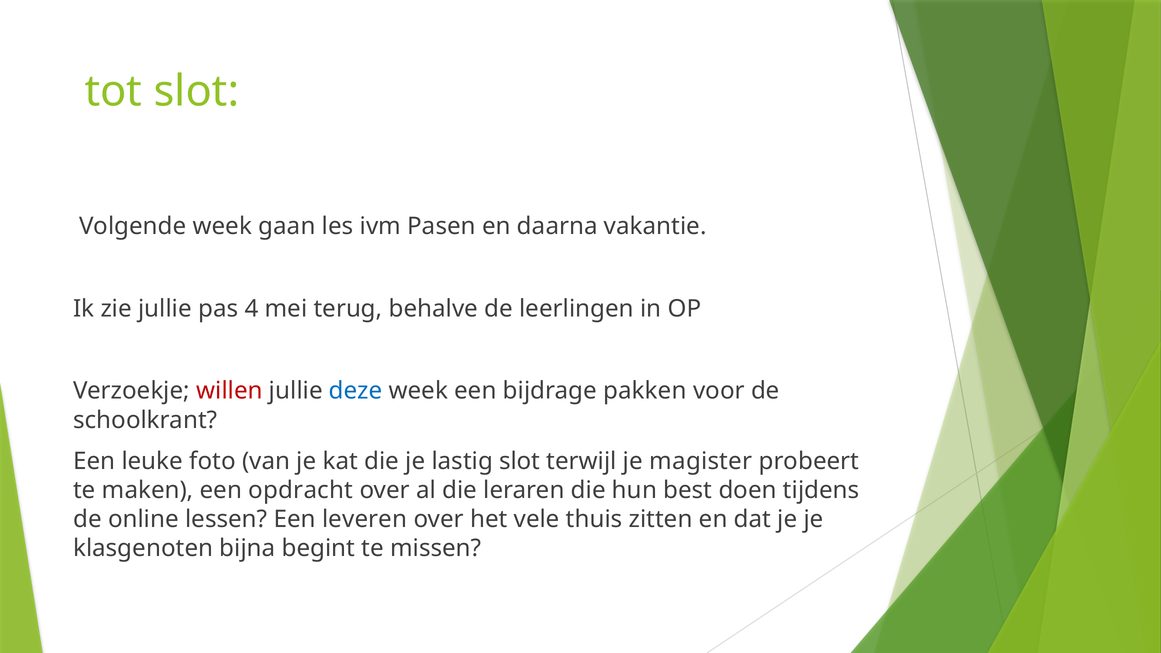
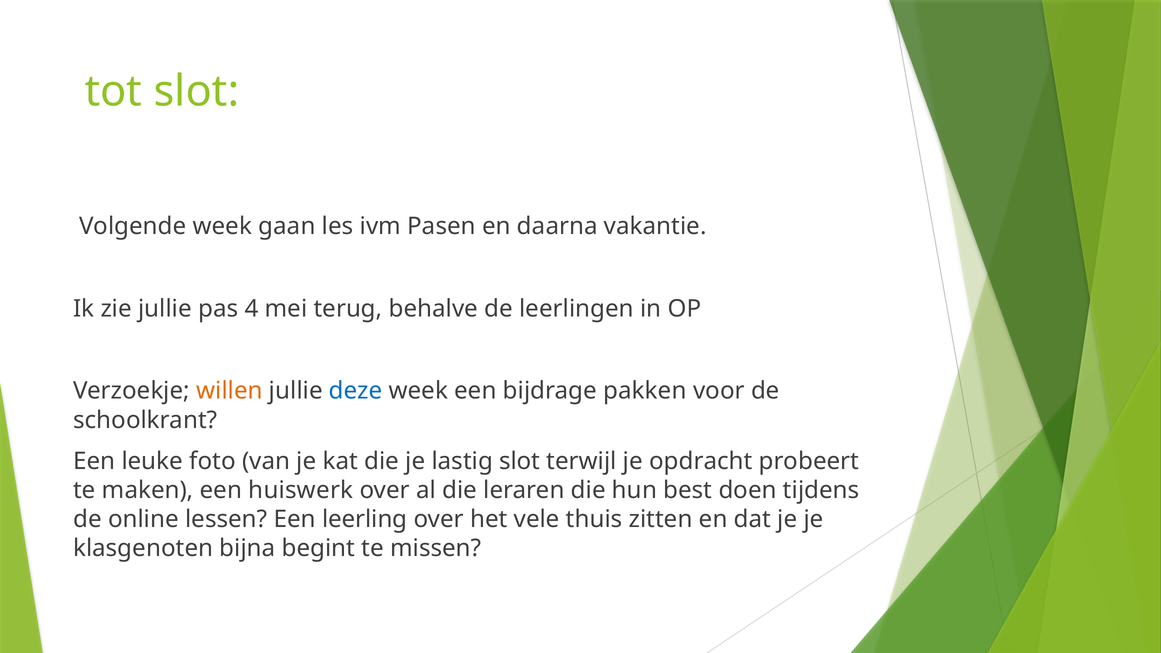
willen colour: red -> orange
magister: magister -> opdracht
opdracht: opdracht -> huiswerk
leveren: leveren -> leerling
